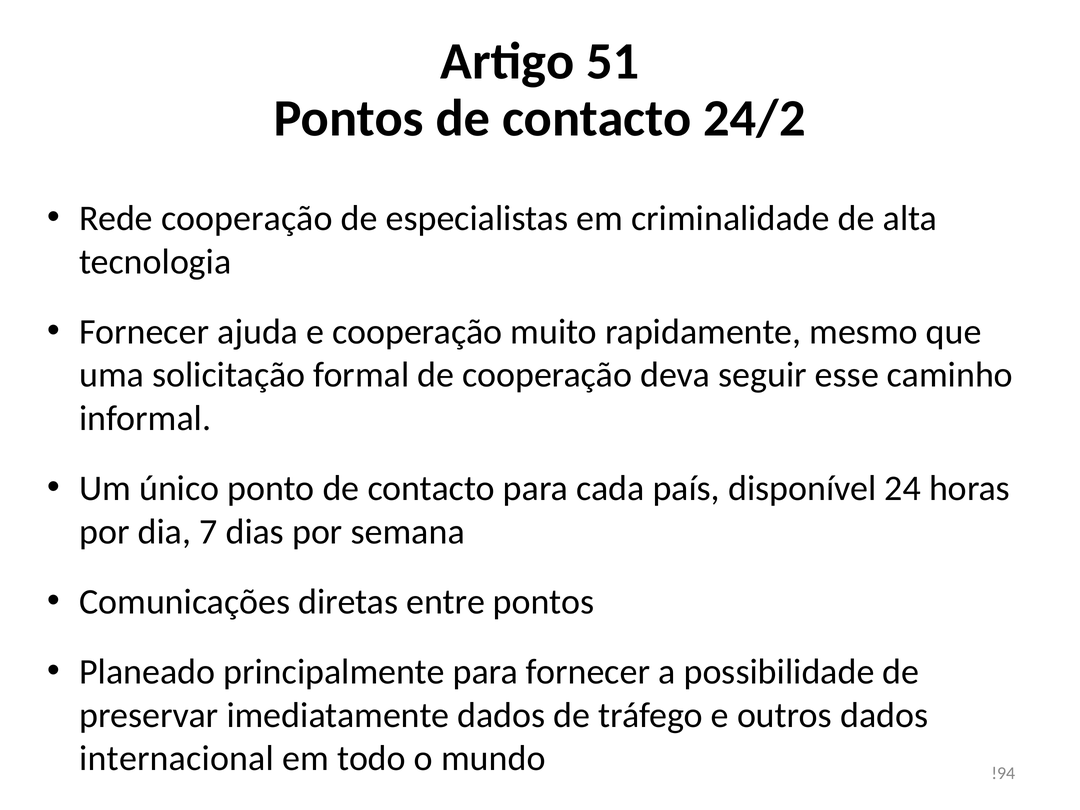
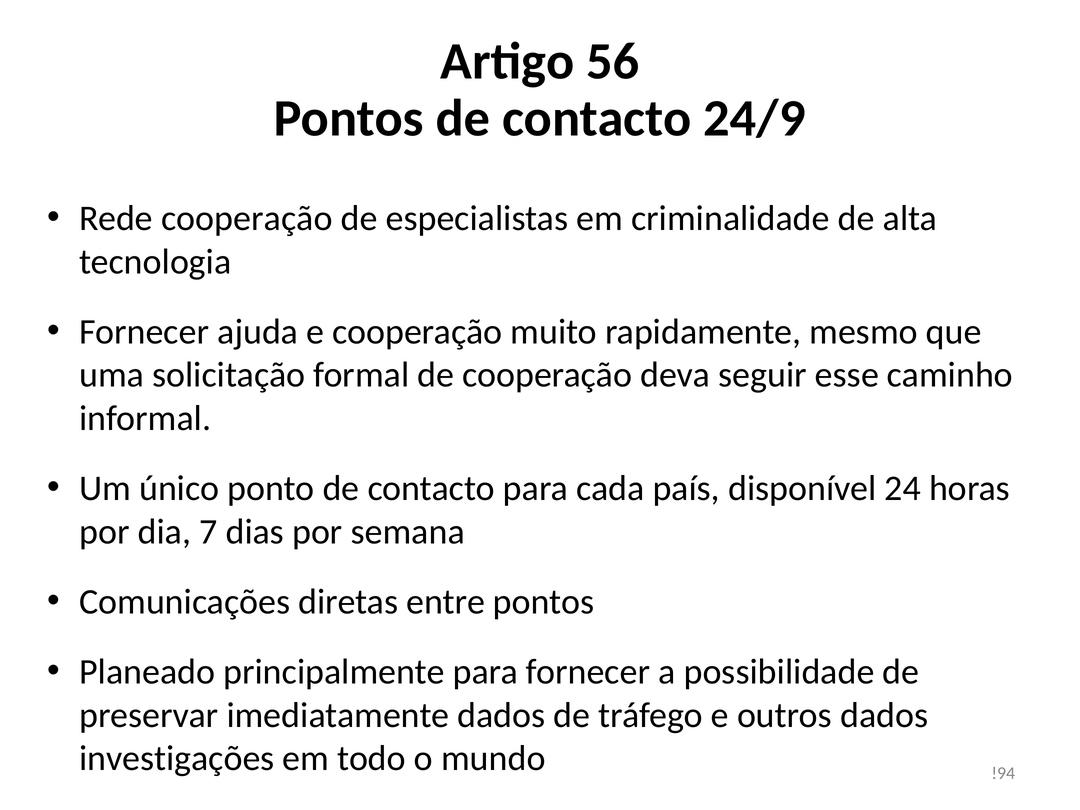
51: 51 -> 56
24/2: 24/2 -> 24/9
internacional: internacional -> investigações
